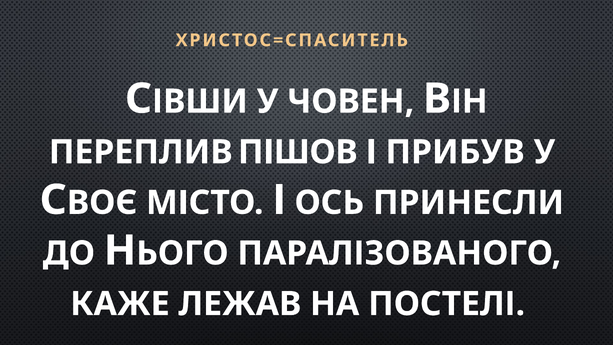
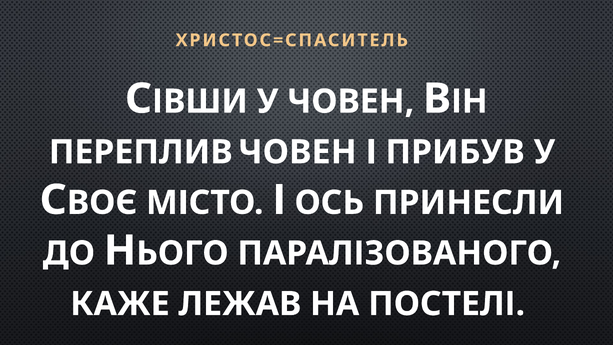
ПЕРЕПЛИВ ПІШОВ: ПІШОВ -> ЧОВЕН
